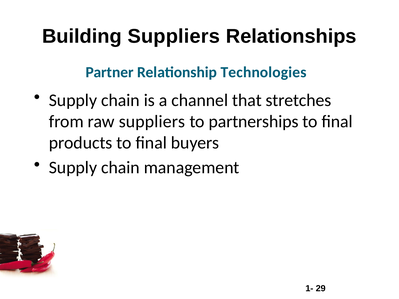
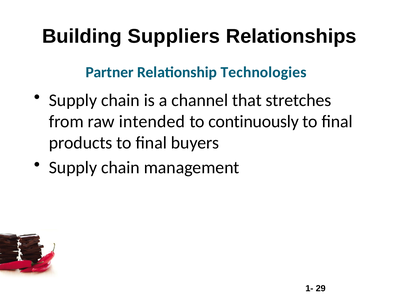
raw suppliers: suppliers -> intended
partnerships: partnerships -> continuously
